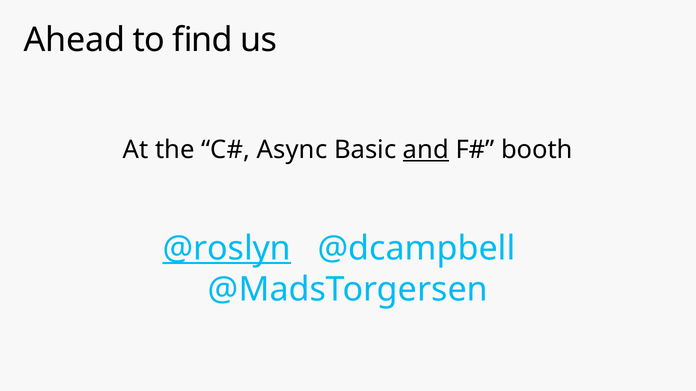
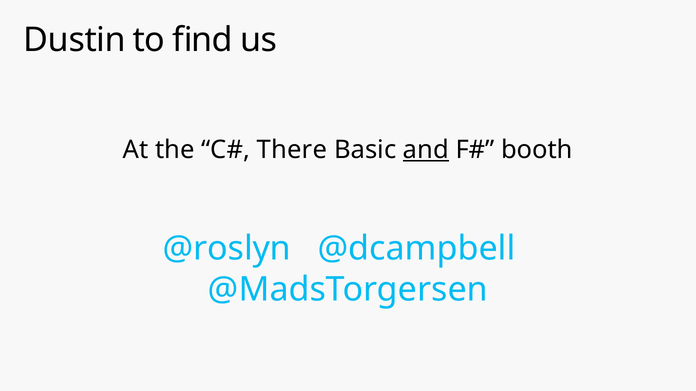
Ahead: Ahead -> Dustin
Async: Async -> There
@roslyn underline: present -> none
